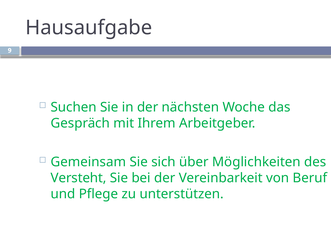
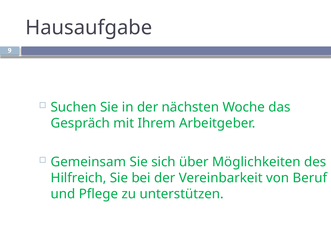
Versteht: Versteht -> Hilfreich
